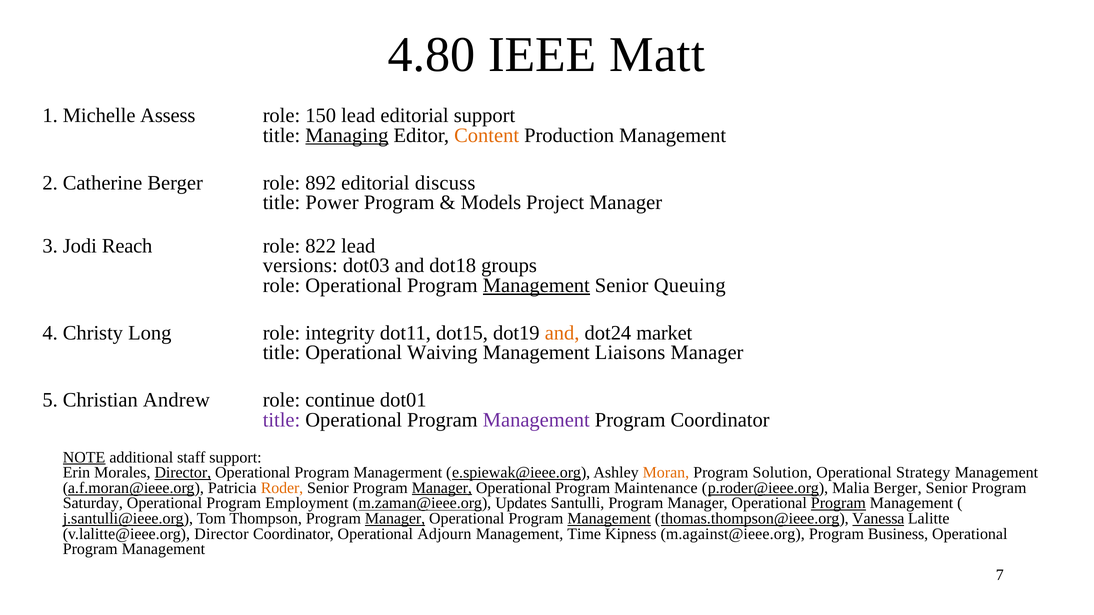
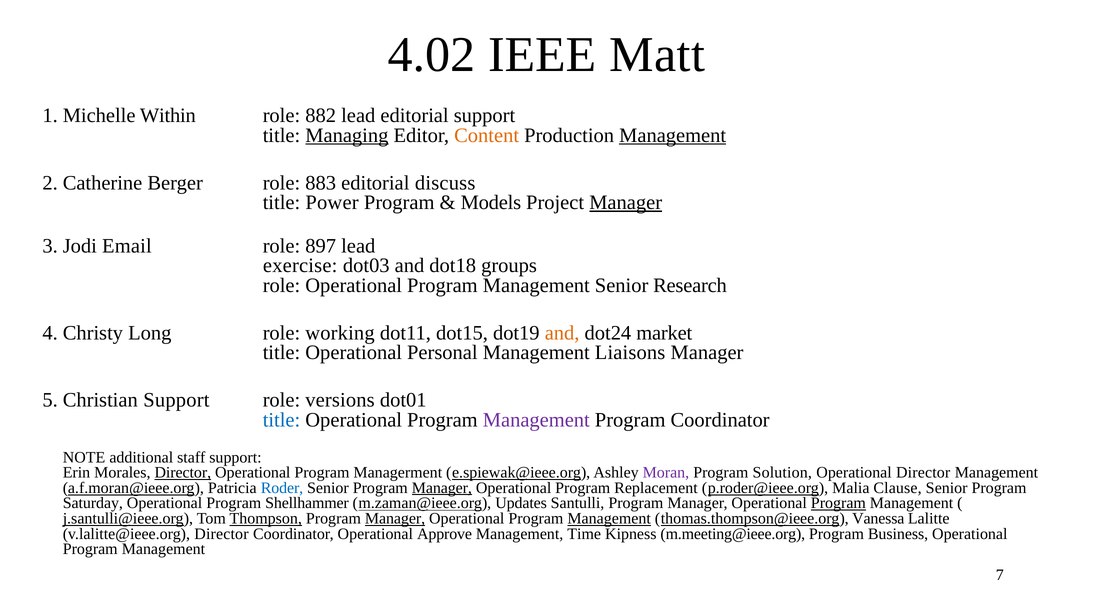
4.80: 4.80 -> 4.02
Assess: Assess -> Within
150: 150 -> 882
Management at (673, 135) underline: none -> present
892: 892 -> 883
Manager at (626, 203) underline: none -> present
Reach: Reach -> Email
822: 822 -> 897
versions: versions -> exercise
Management at (536, 286) underline: present -> none
Queuing: Queuing -> Research
integrity: integrity -> working
Waiving: Waiving -> Personal
Andrew at (176, 400): Andrew -> Support
continue: continue -> versions
title at (281, 420) colour: purple -> blue
NOTE underline: present -> none
Moran colour: orange -> purple
Operational Strategy: Strategy -> Director
Roder colour: orange -> blue
Maintenance: Maintenance -> Replacement
Malia Berger: Berger -> Clause
Employment: Employment -> Shellhammer
Thompson underline: none -> present
Vanessa underline: present -> none
Adjourn: Adjourn -> Approve
m.against@ieee.org: m.against@ieee.org -> m.meeting@ieee.org
